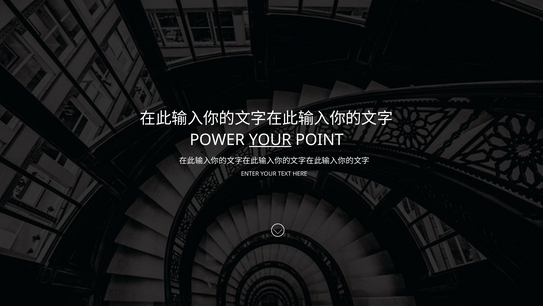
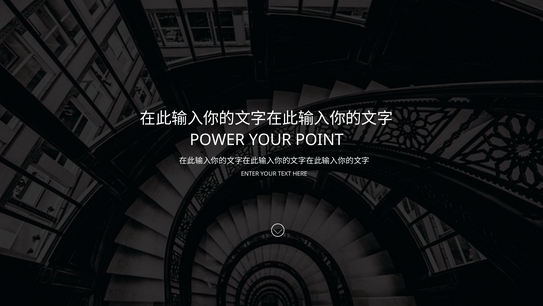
YOUR at (270, 140) underline: present -> none
